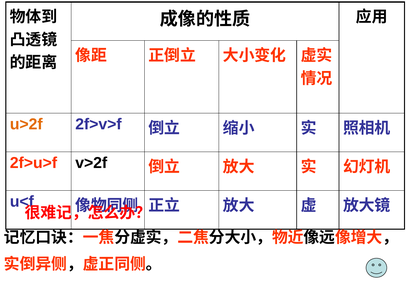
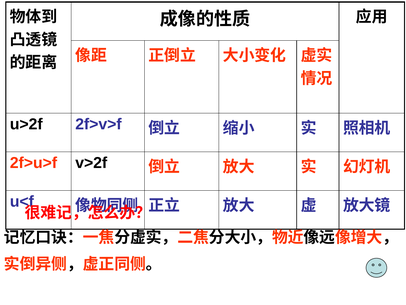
u>2f colour: orange -> black
